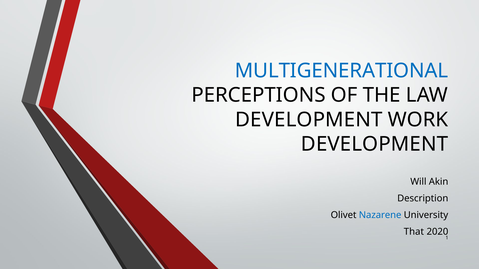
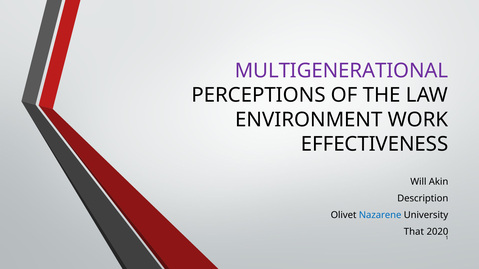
MULTIGENERATIONAL colour: blue -> purple
DEVELOPMENT at (309, 120): DEVELOPMENT -> ENVIRONMENT
DEVELOPMENT at (375, 144): DEVELOPMENT -> EFFECTIVENESS
